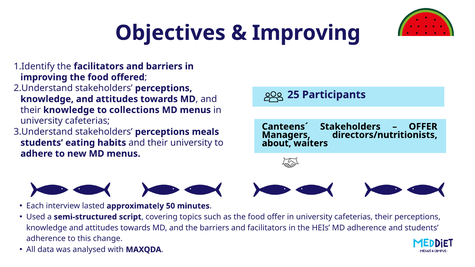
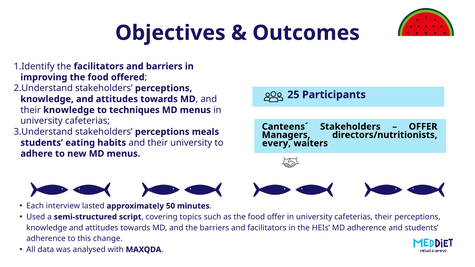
Improving at (306, 33): Improving -> Outcomes
collections: collections -> techniques
about: about -> every
